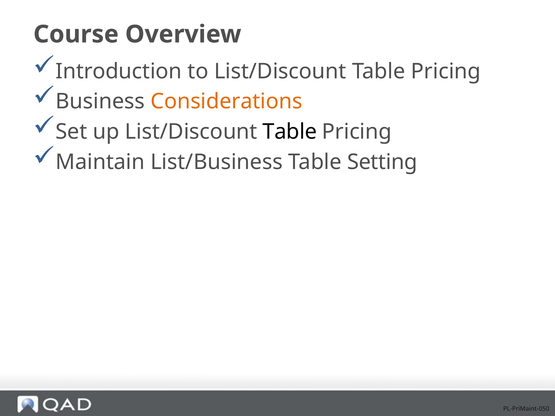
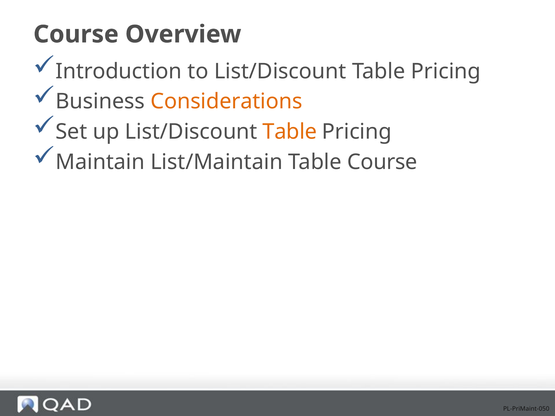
Table at (290, 132) colour: black -> orange
List/Business: List/Business -> List/Maintain
Table Setting: Setting -> Course
